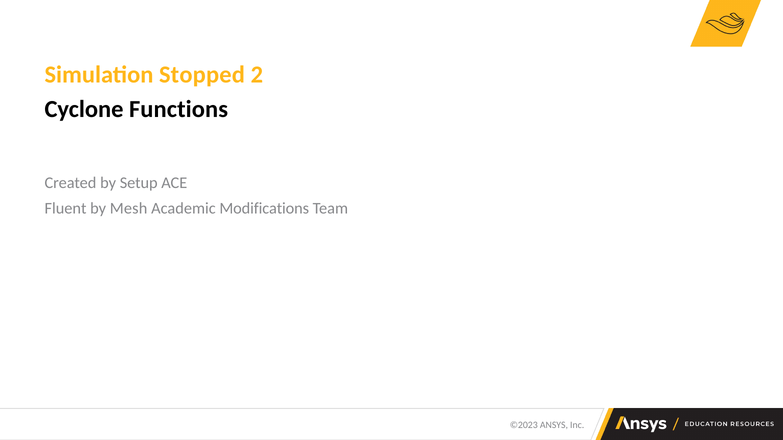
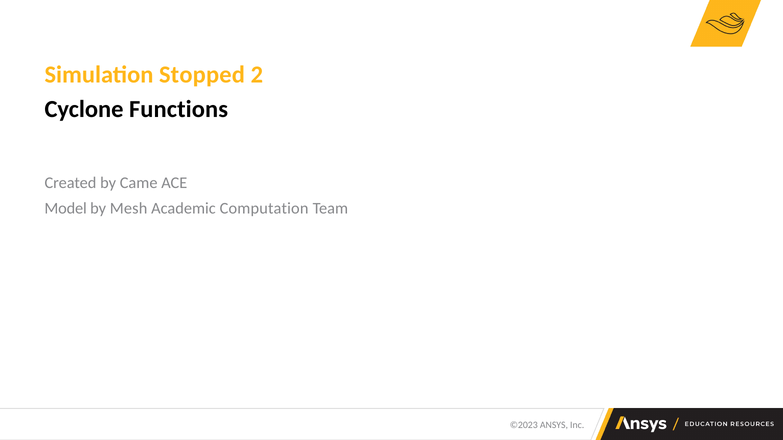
Setup: Setup -> Came
Fluent: Fluent -> Model
Modifications: Modifications -> Computation
